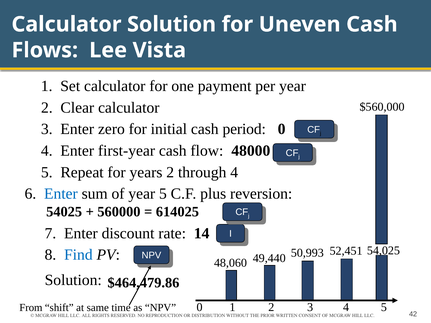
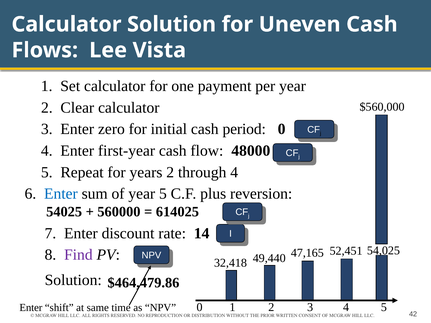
Find colour: blue -> purple
48,060: 48,060 -> 32,418
50,993: 50,993 -> 47,165
From at (31, 308): From -> Enter
